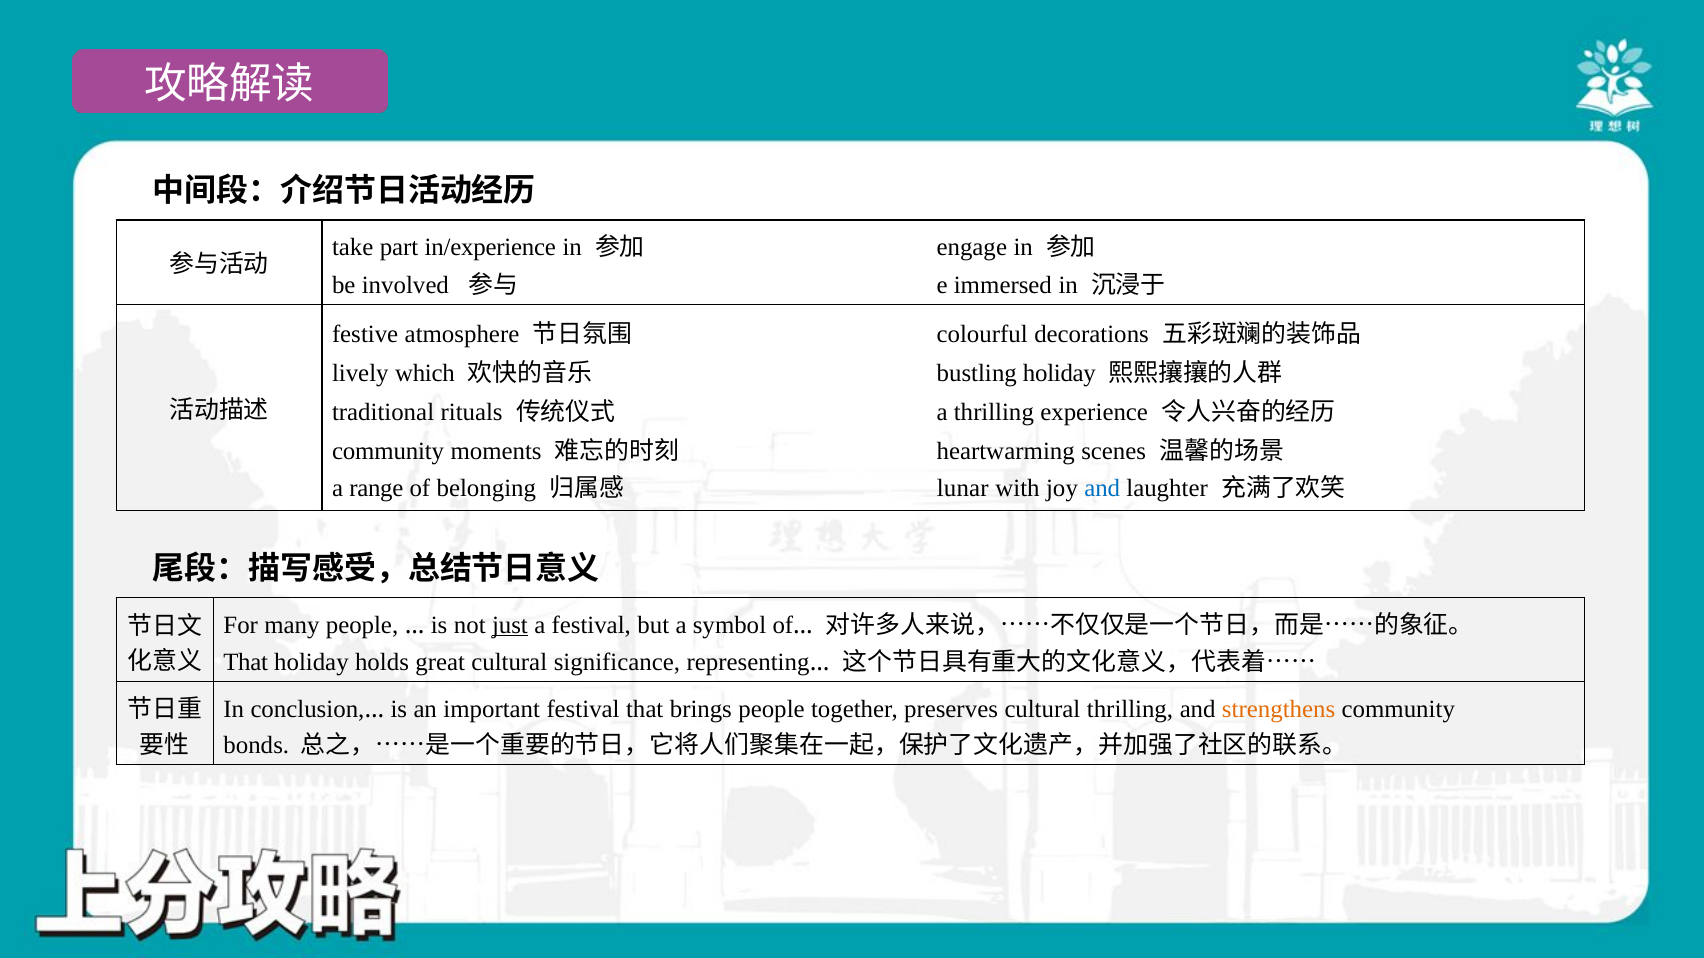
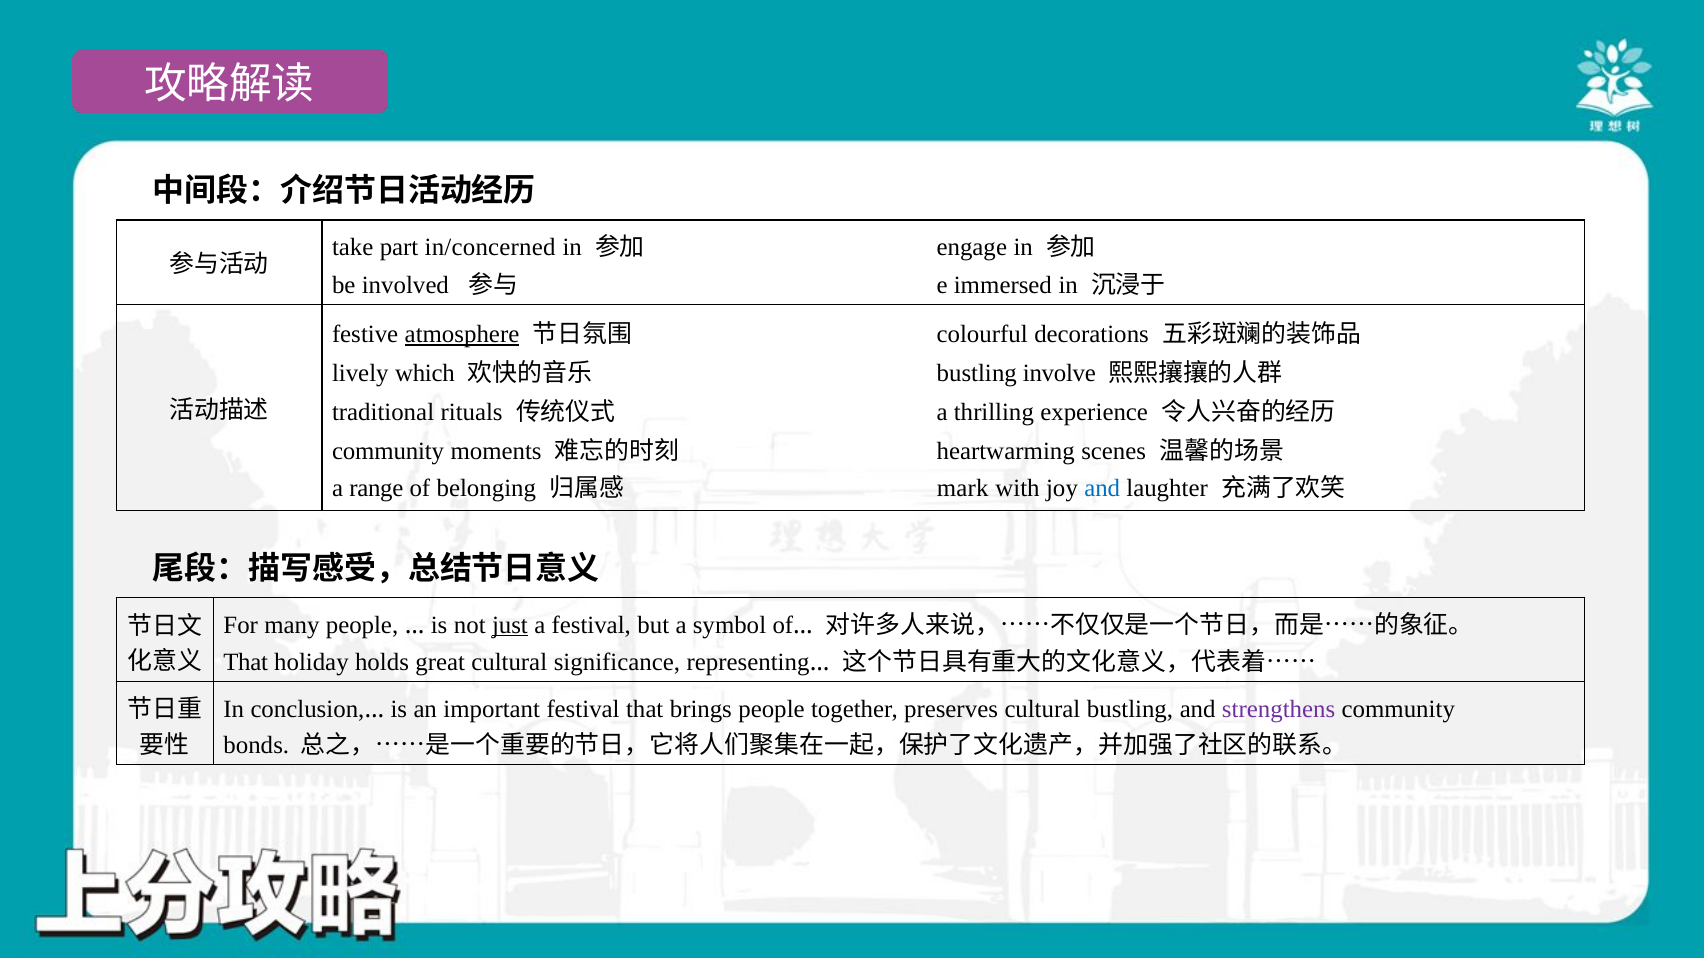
in/experience: in/experience -> in/concerned
atmosphere underline: none -> present
bustling holiday: holiday -> involve
lunar: lunar -> mark
cultural thrilling: thrilling -> bustling
strengthens colour: orange -> purple
